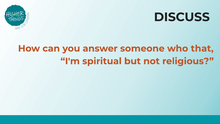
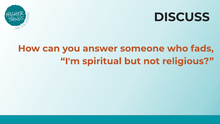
that: that -> fads
